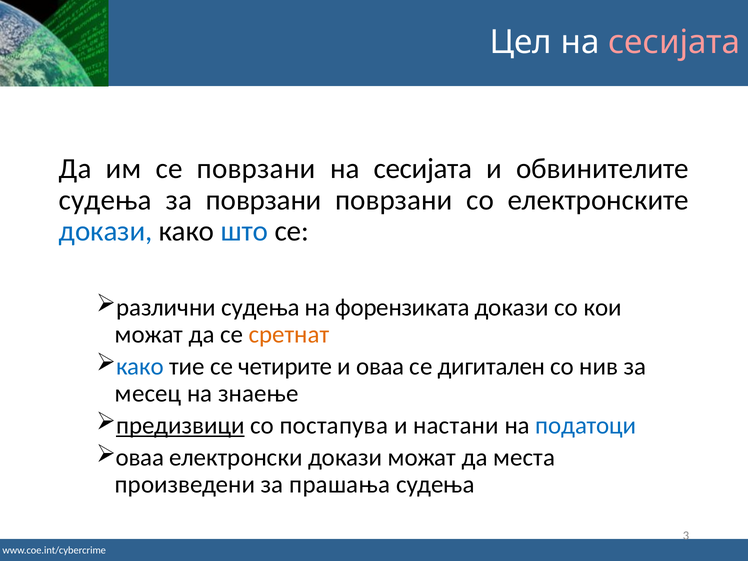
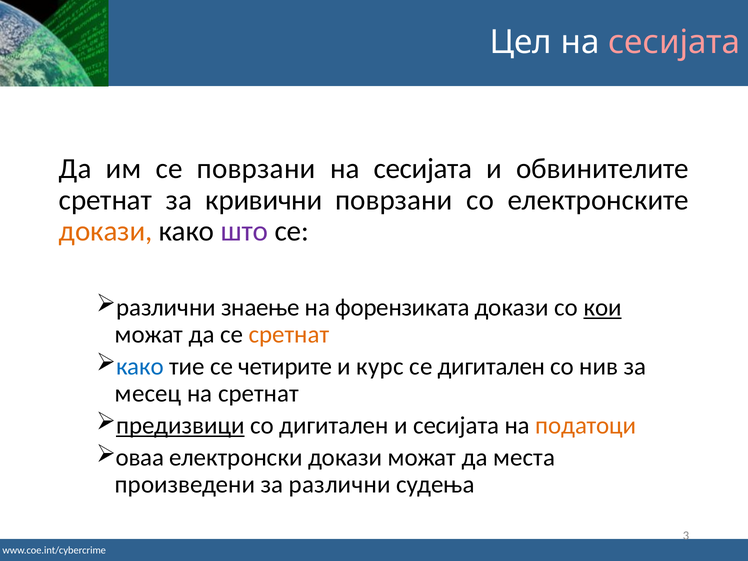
судења at (105, 200): судења -> сретнат
за поврзани: поврзани -> кривични
докази at (106, 231) colour: blue -> orange
што colour: blue -> purple
различни судења: судења -> знаење
кои underline: none -> present
и оваа: оваа -> курс
на знаење: знаење -> сретнат
со постапува: постапува -> дигитален
и настани: настани -> сесијата
податоци colour: blue -> orange
за прашања: прашања -> различни
